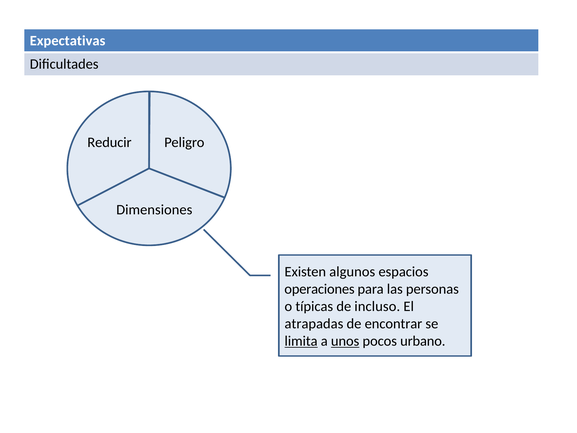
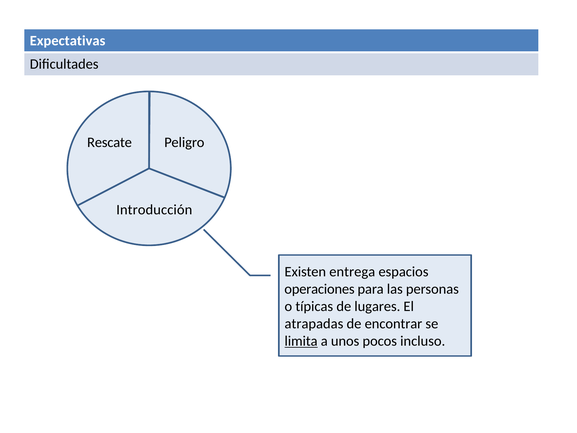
Reducir: Reducir -> Rescate
Dimensiones: Dimensiones -> Introducción
algunos: algunos -> entrega
incluso: incluso -> lugares
unos underline: present -> none
urbano: urbano -> incluso
